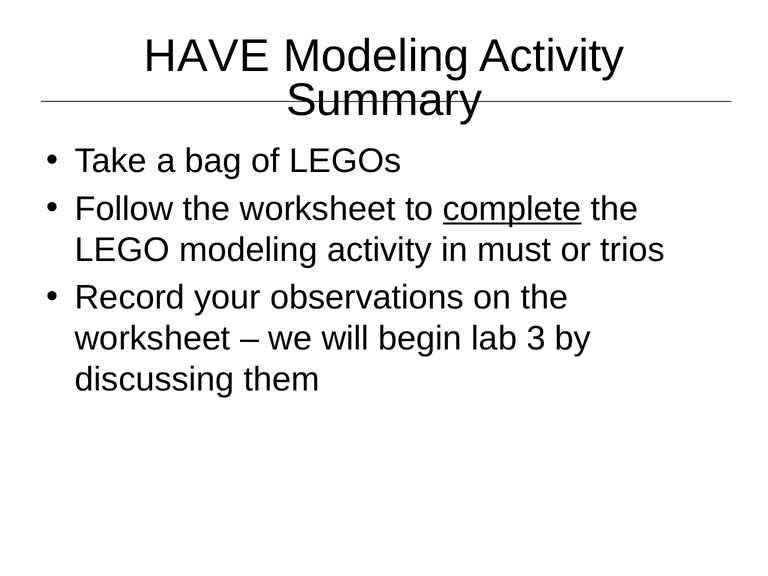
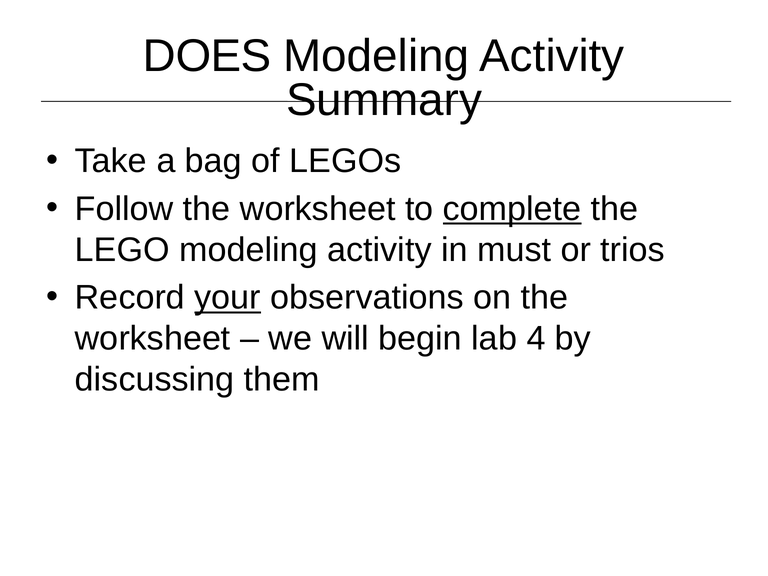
HAVE: HAVE -> DOES
your underline: none -> present
3: 3 -> 4
